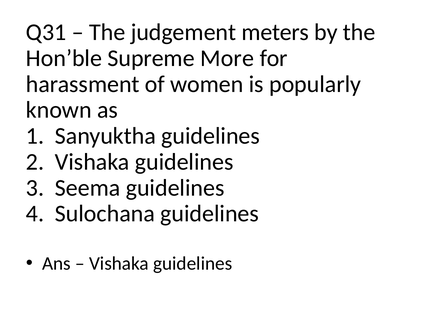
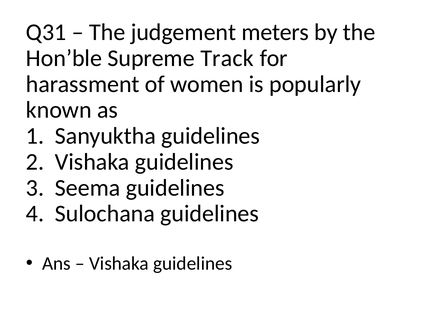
More: More -> Track
